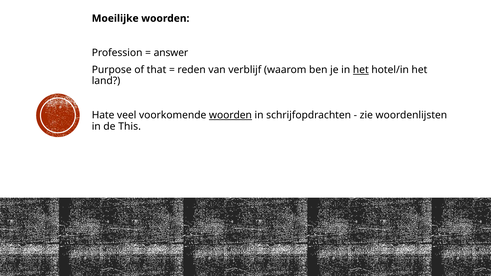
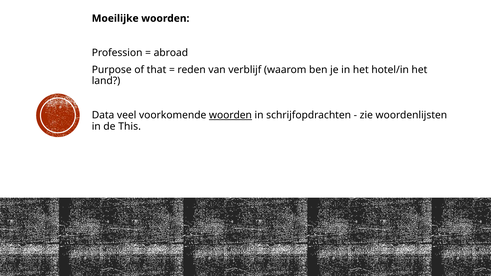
answer: answer -> abroad
het at (361, 70) underline: present -> none
Hate: Hate -> Data
